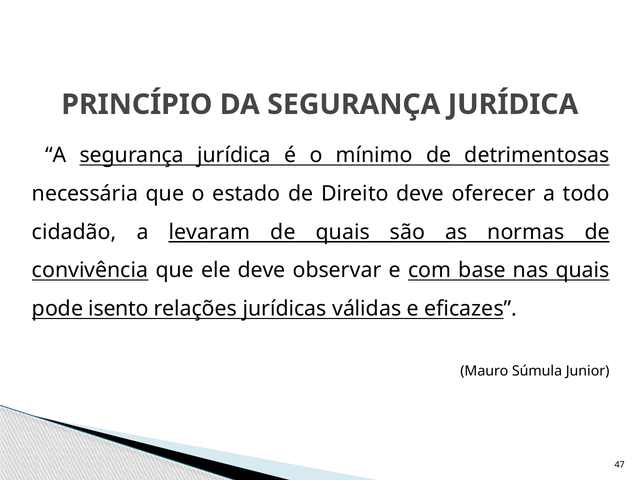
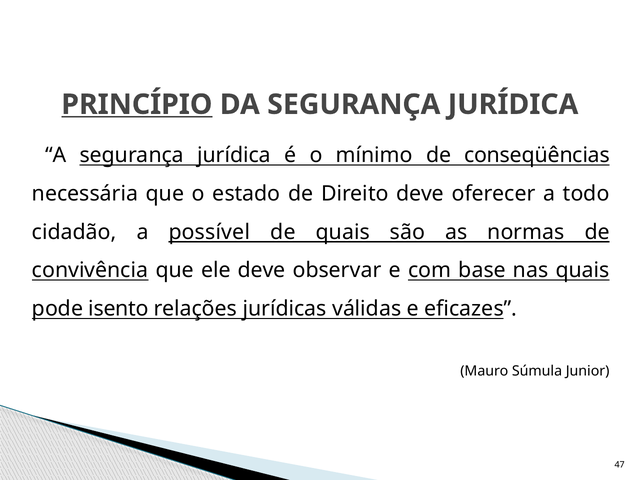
PRINCÍPIO underline: none -> present
detrimentosas: detrimentosas -> conseqüências
levaram: levaram -> possível
